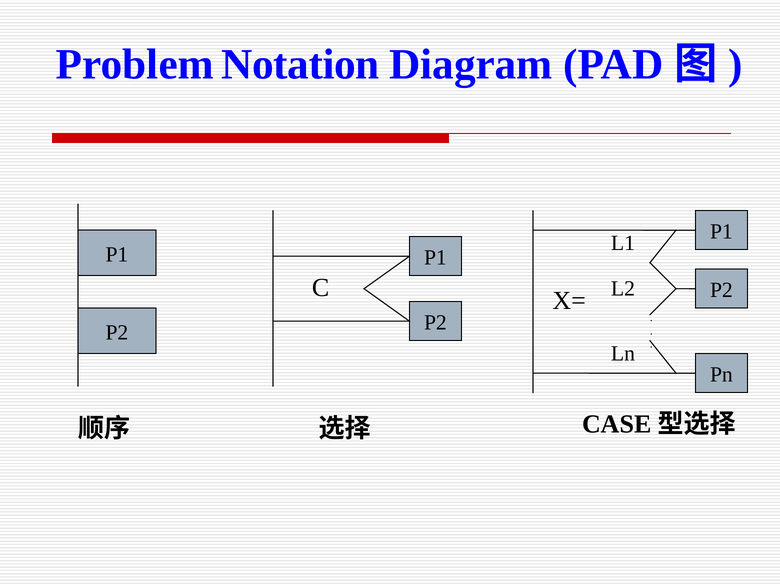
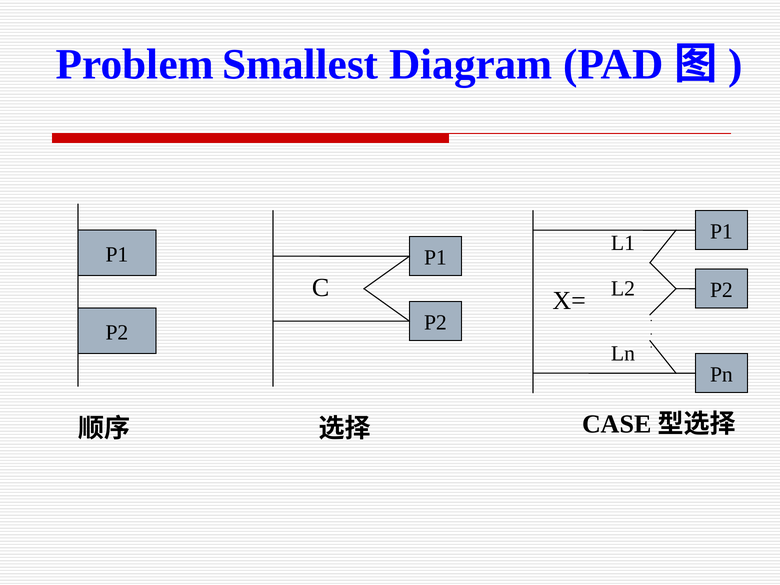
Notation: Notation -> Smallest
